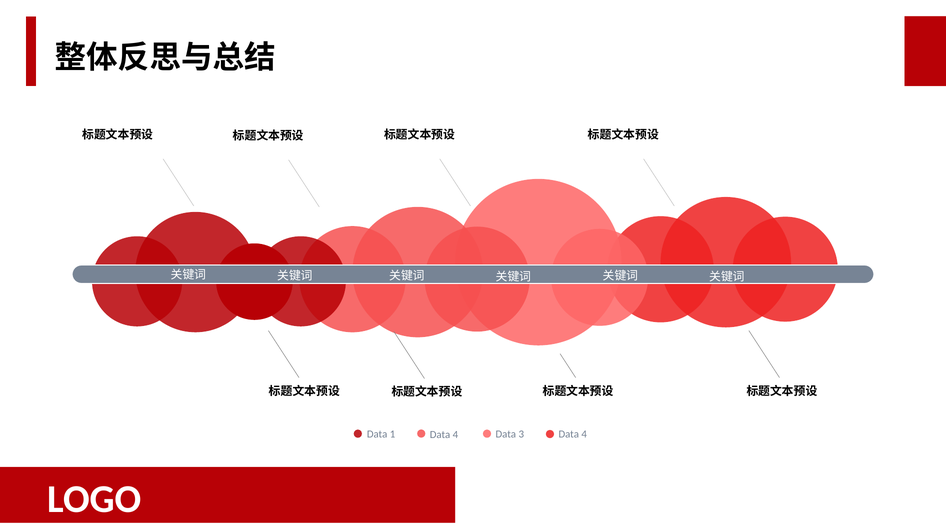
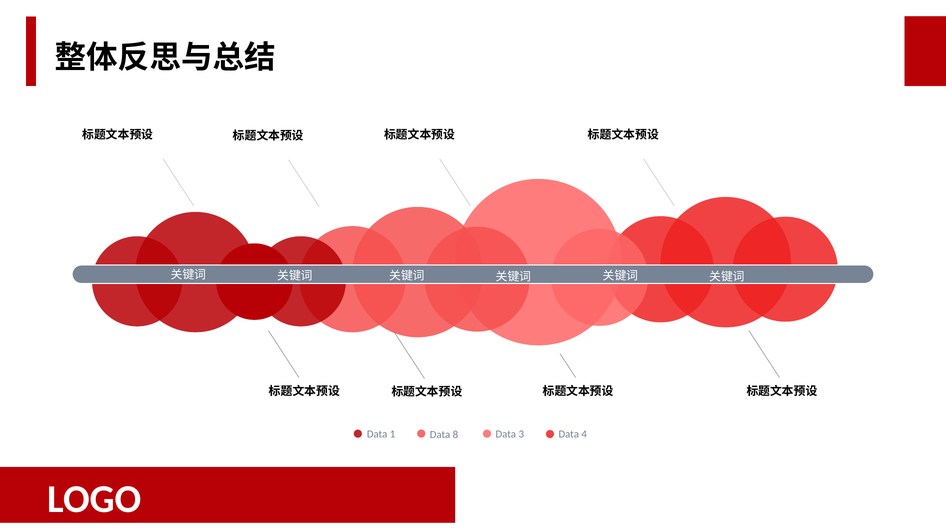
4 at (455, 435): 4 -> 8
